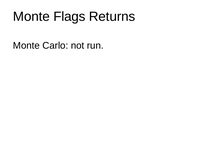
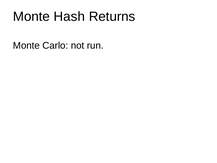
Flags: Flags -> Hash
